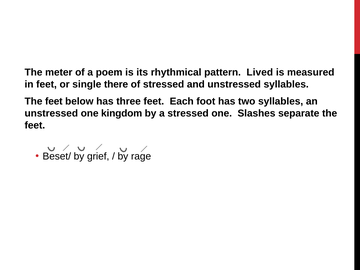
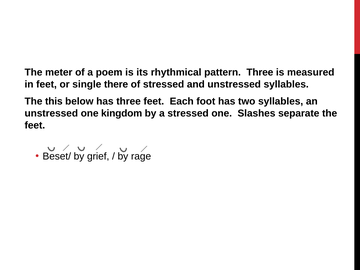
pattern Lived: Lived -> Three
feet at (54, 101): feet -> this
